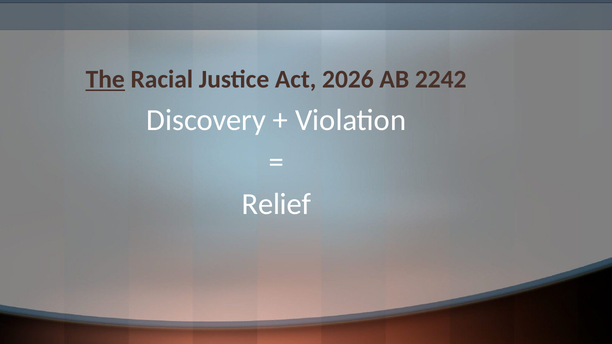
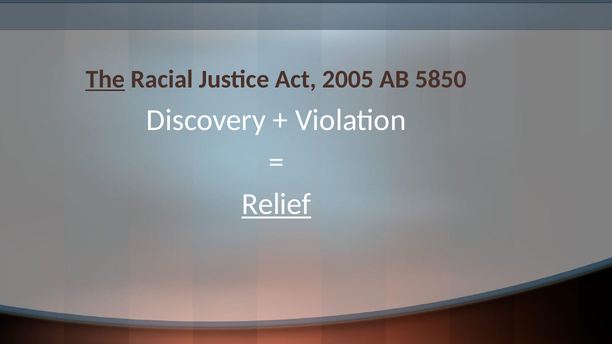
2026: 2026 -> 2005
2242: 2242 -> 5850
Relief underline: none -> present
